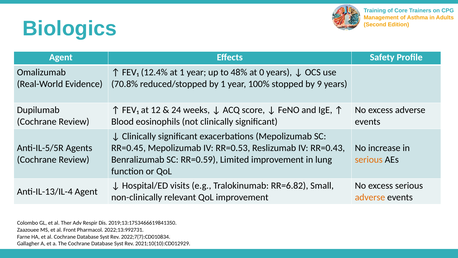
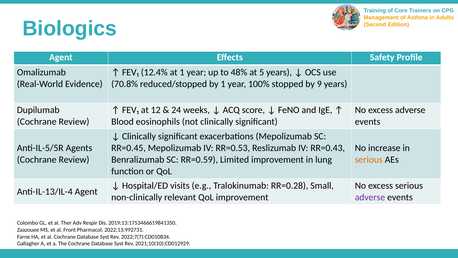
0: 0 -> 5
RR=6.82: RR=6.82 -> RR=0.28
adverse at (370, 197) colour: orange -> purple
